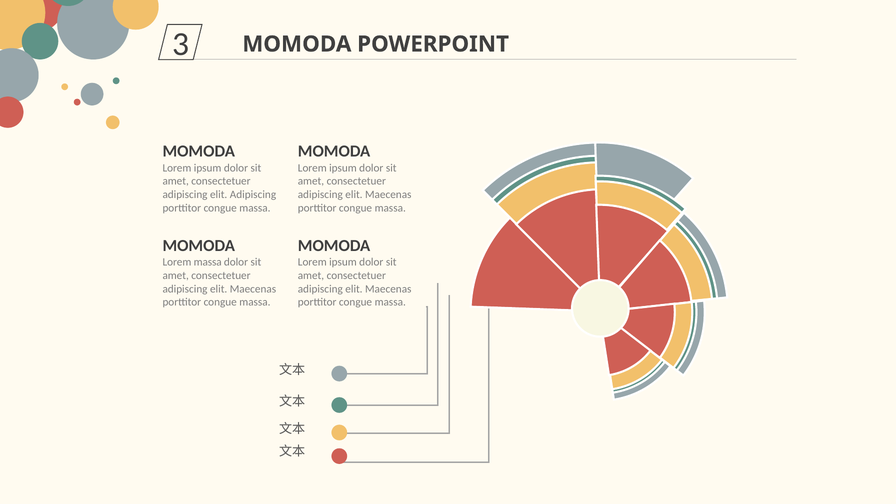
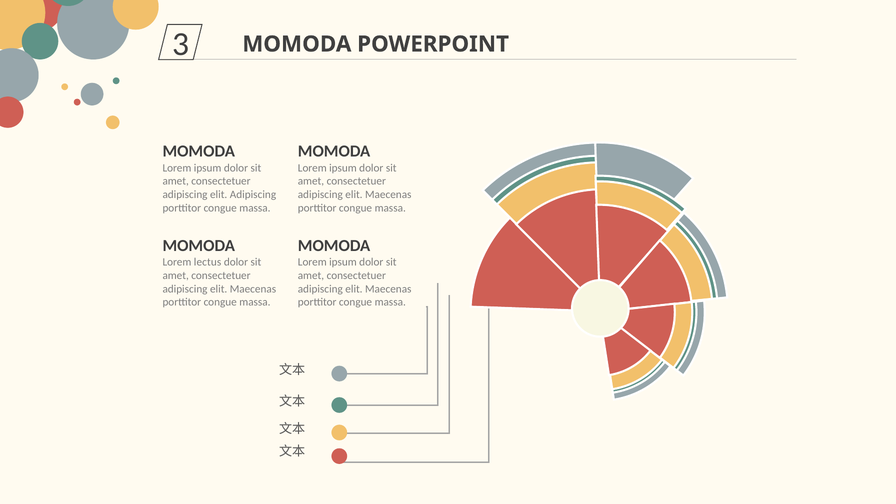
Lorem massa: massa -> lectus
